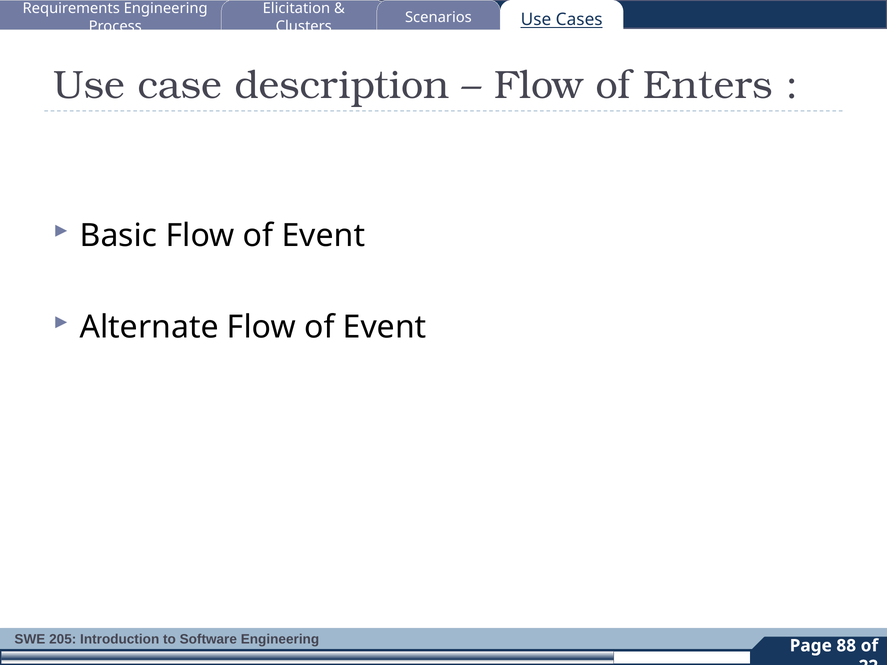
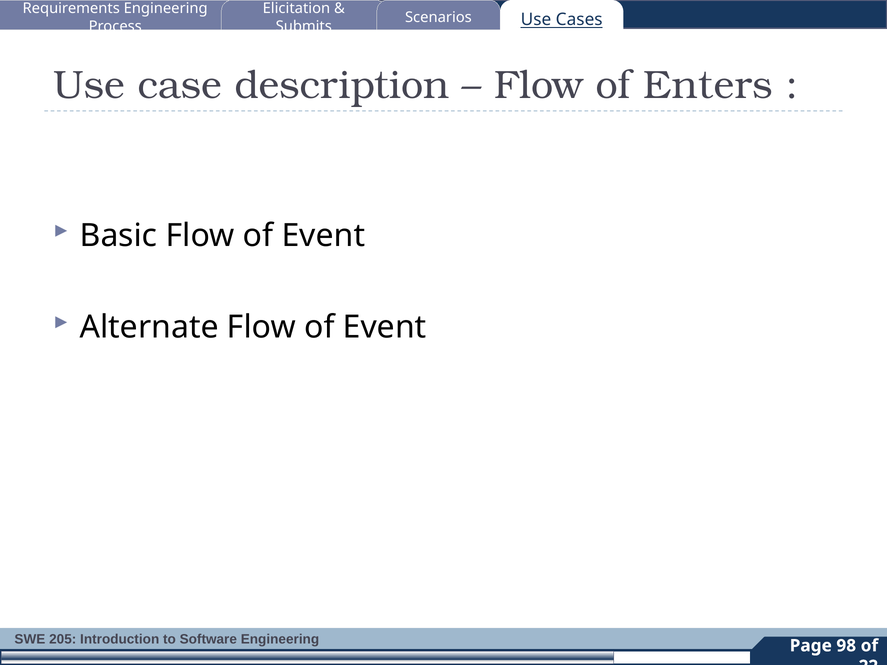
Clusters: Clusters -> Submits
88: 88 -> 98
